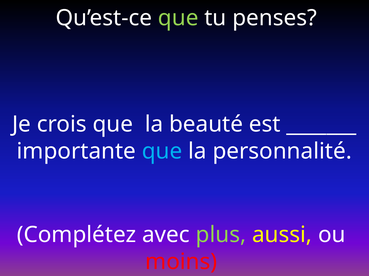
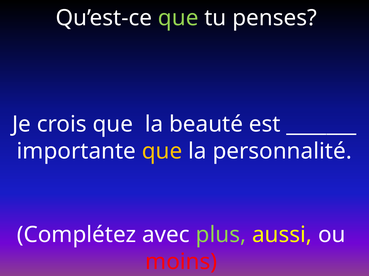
que at (162, 152) colour: light blue -> yellow
